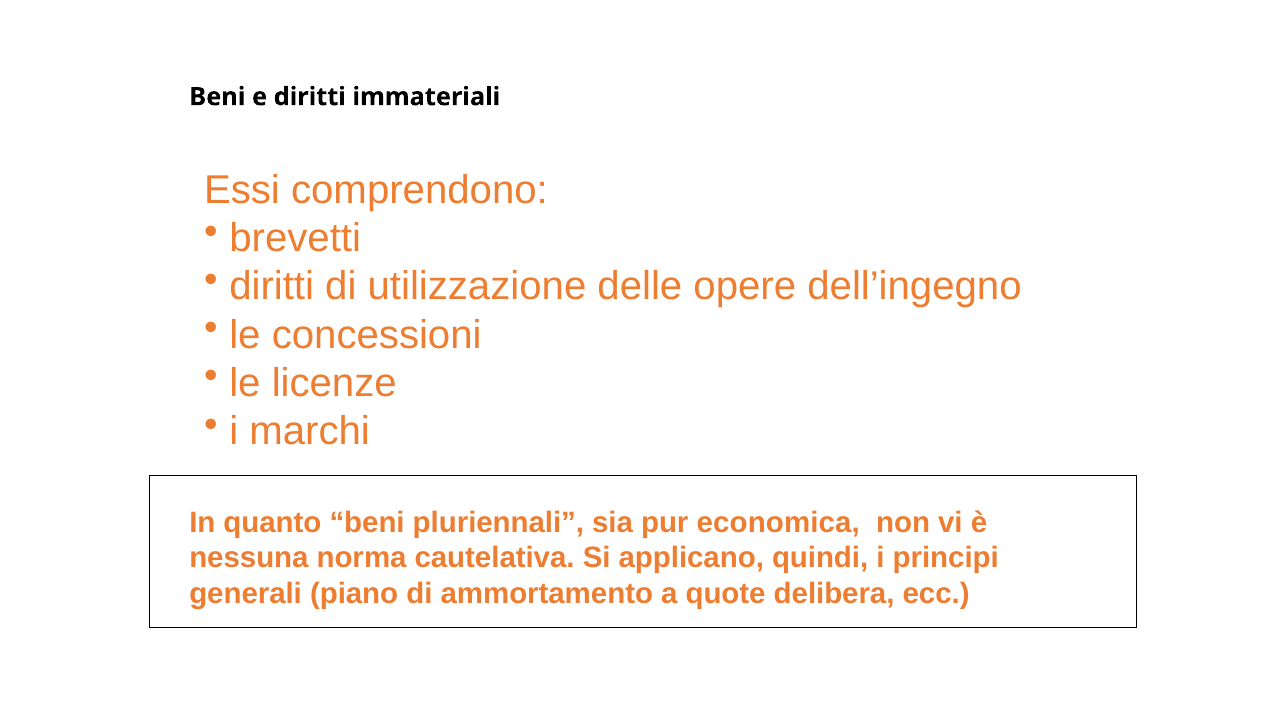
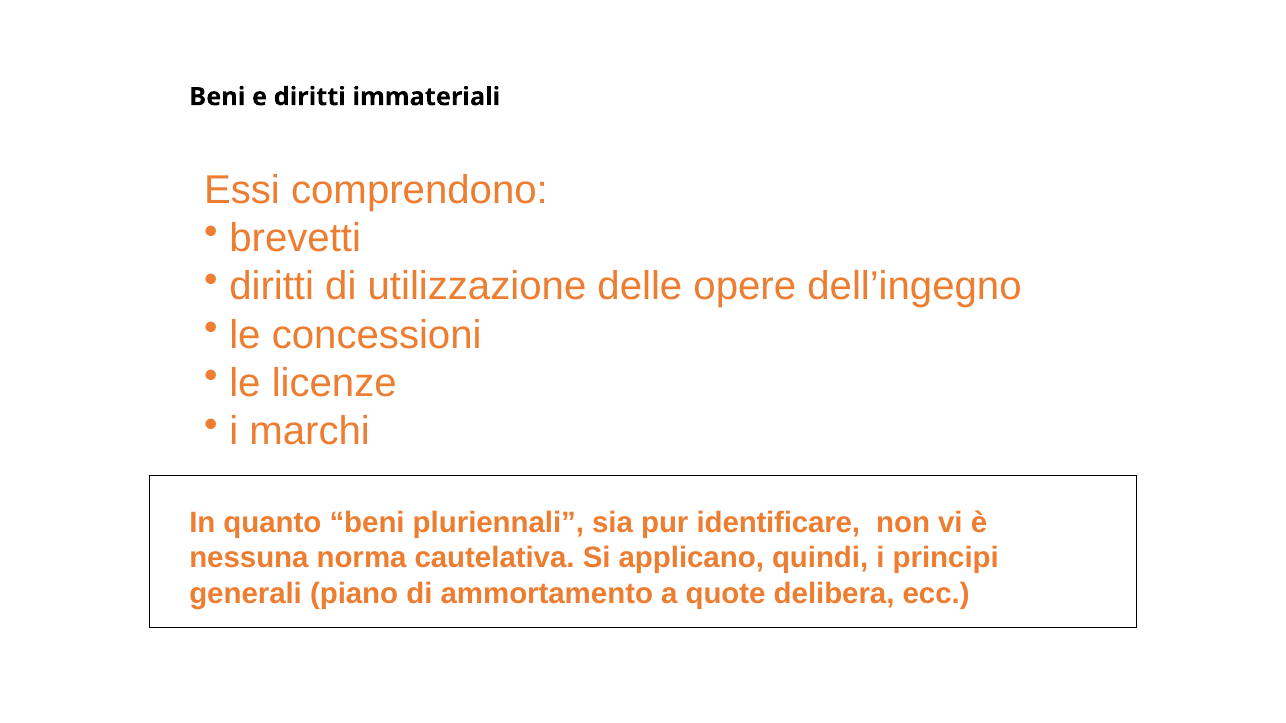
economica: economica -> identificare
